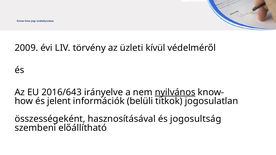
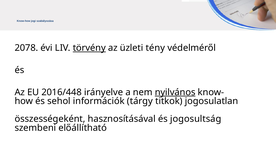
2009: 2009 -> 2078
törvény underline: none -> present
kívül: kívül -> tény
2016/643: 2016/643 -> 2016/448
jelent: jelent -> sehol
belüli: belüli -> tárgy
